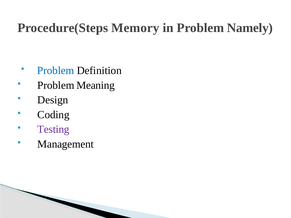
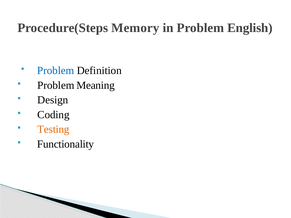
Namely: Namely -> English
Testing colour: purple -> orange
Management: Management -> Functionality
